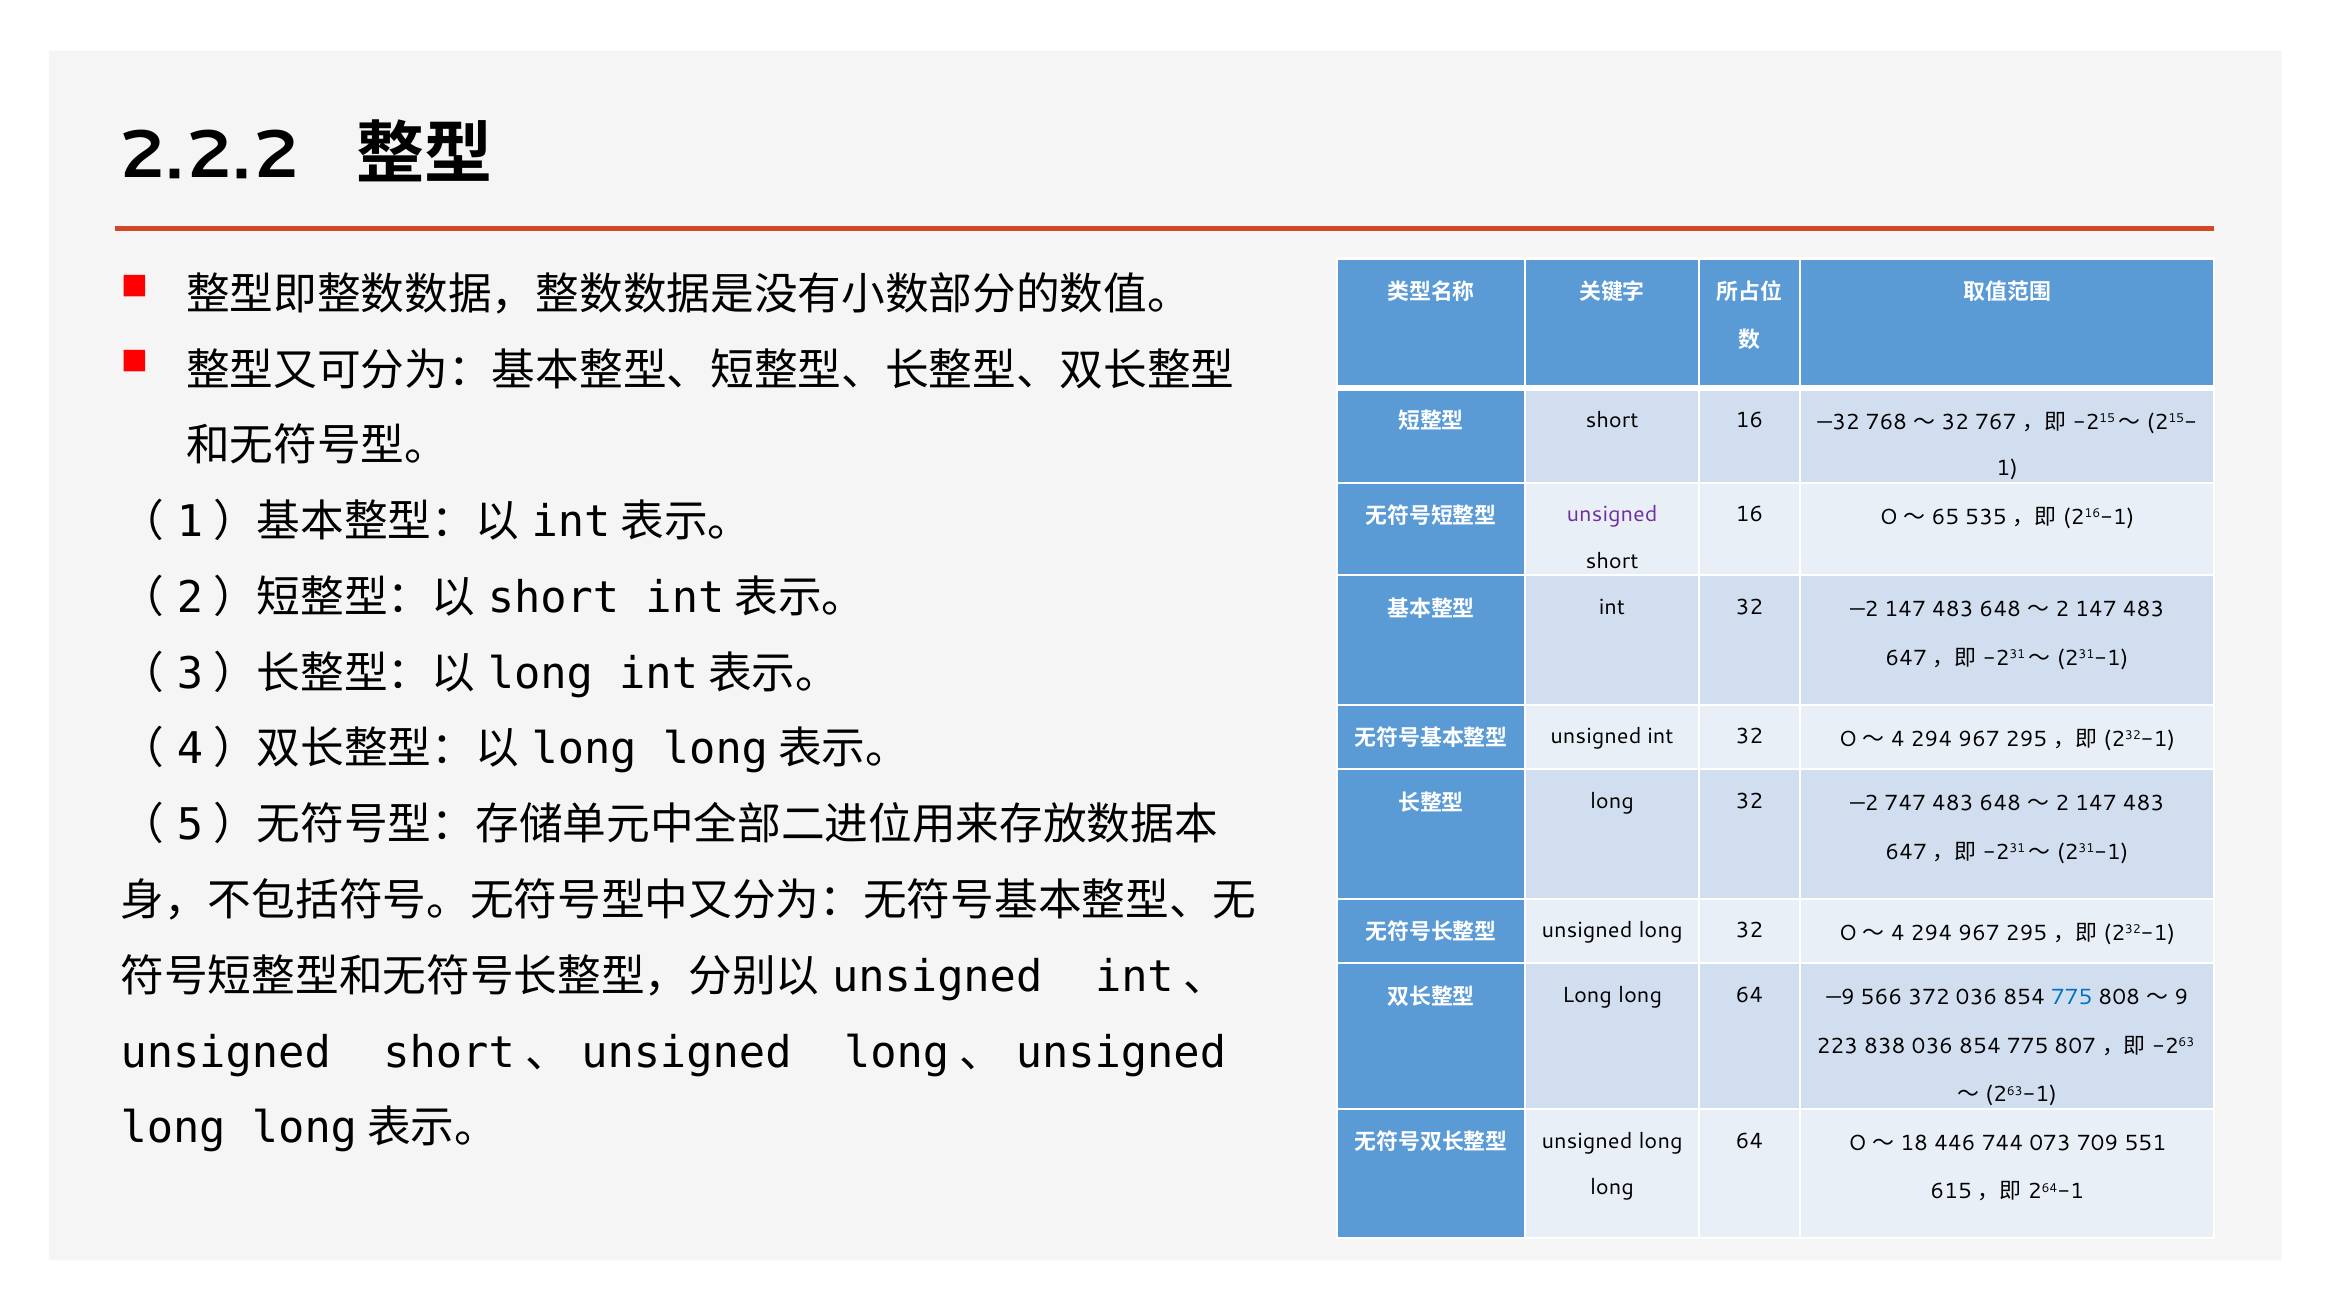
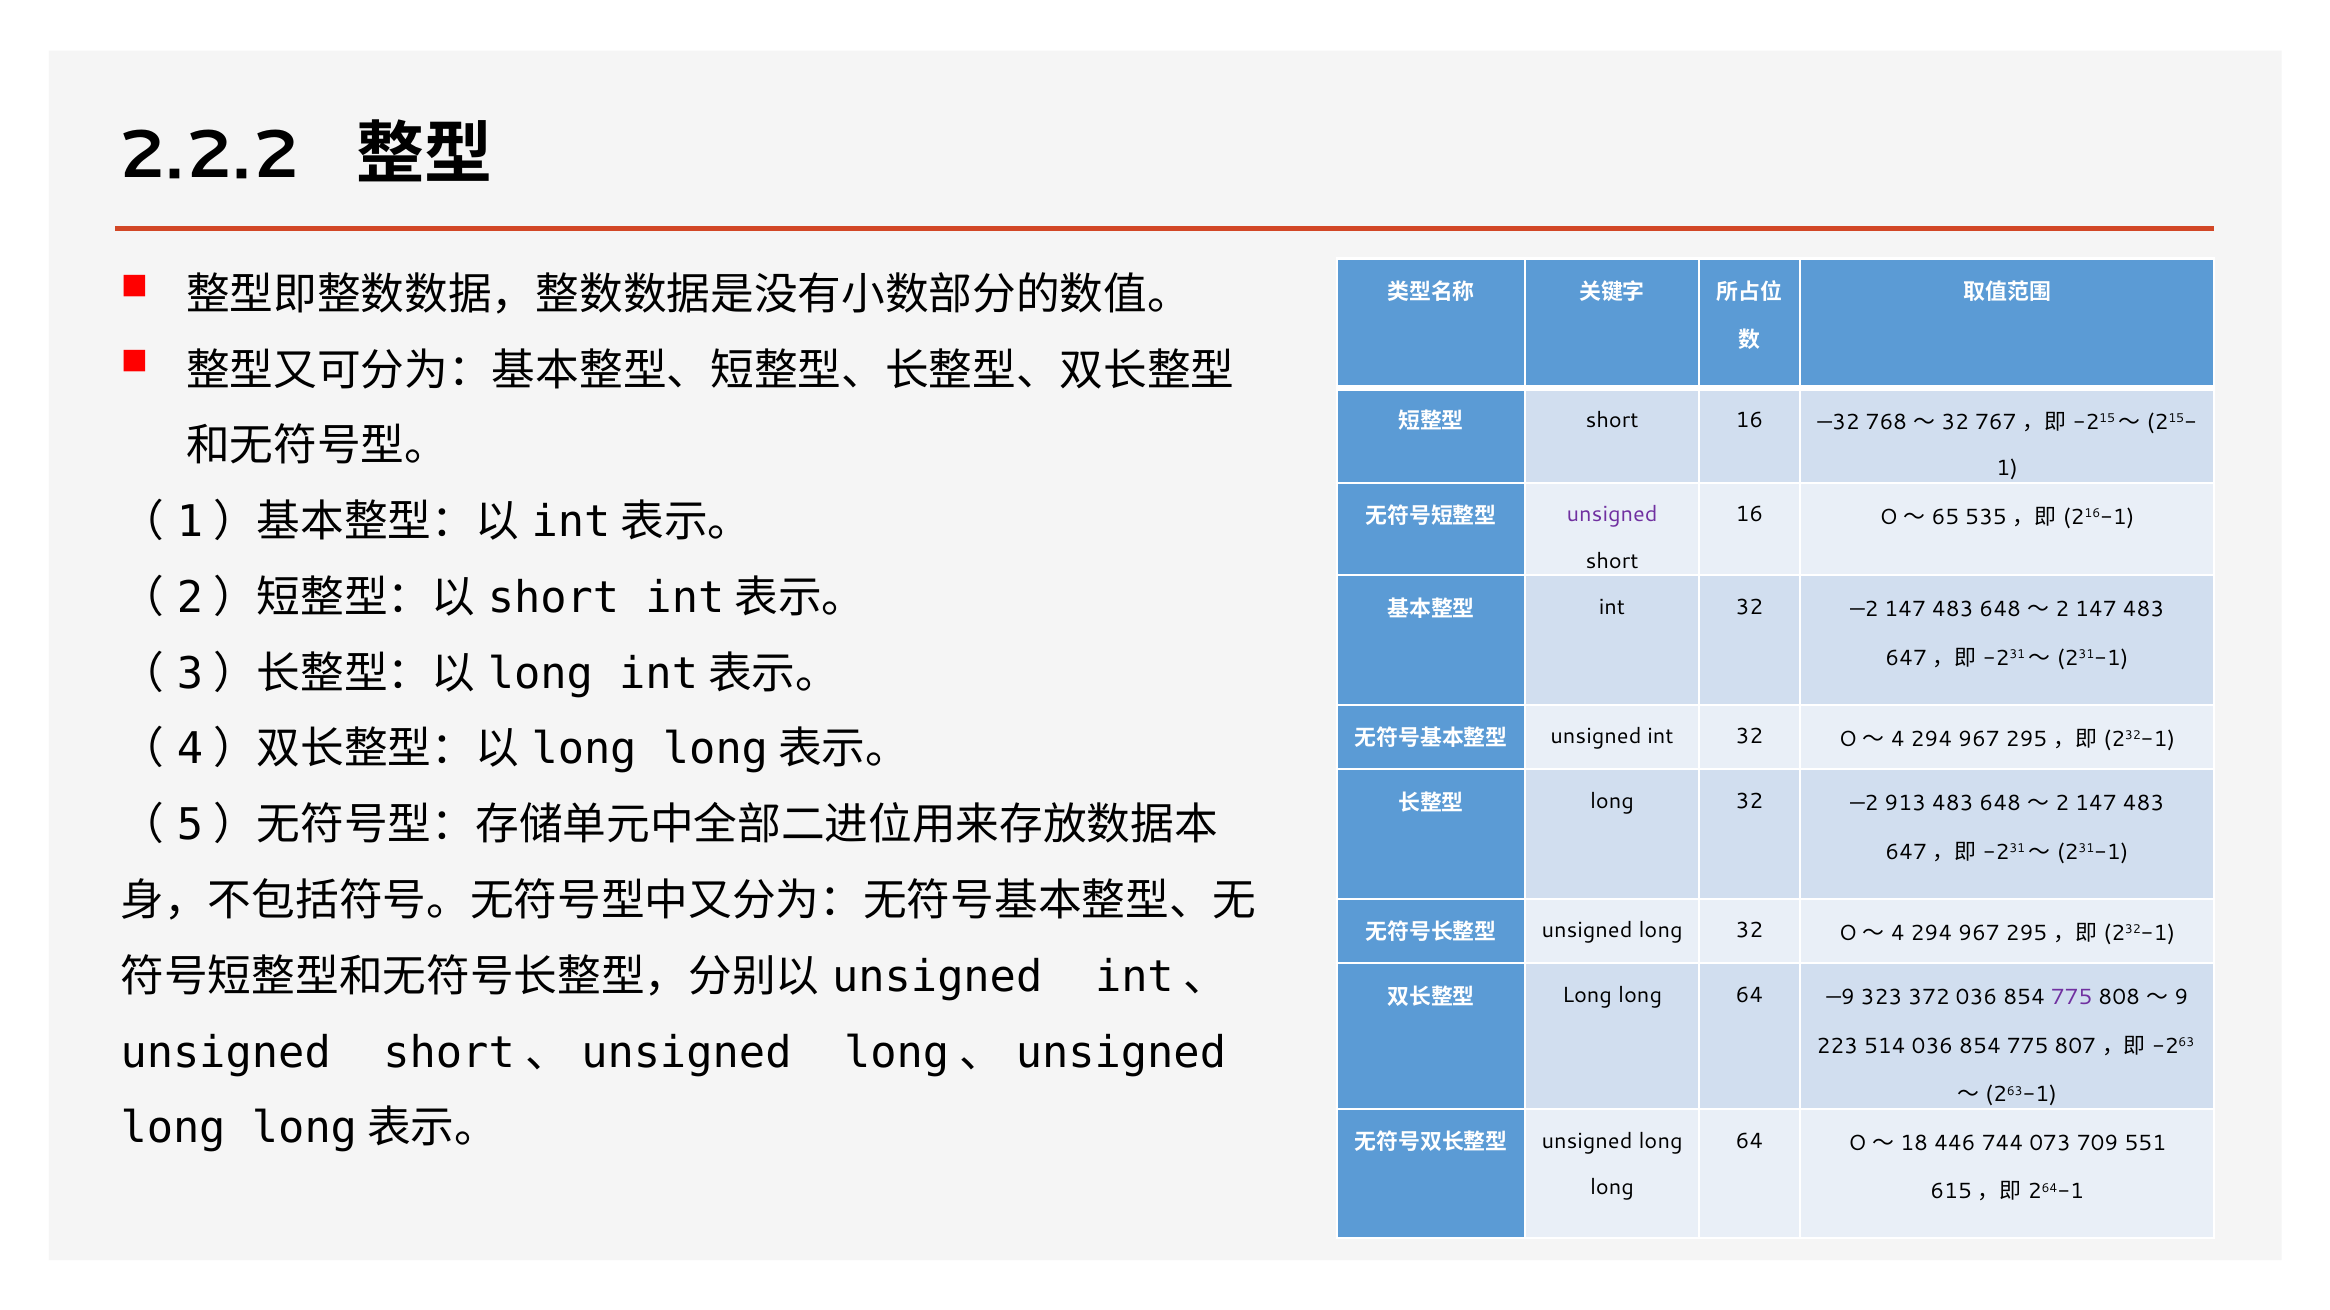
747: 747 -> 913
566: 566 -> 323
775 at (2072, 998) colour: blue -> purple
838: 838 -> 514
